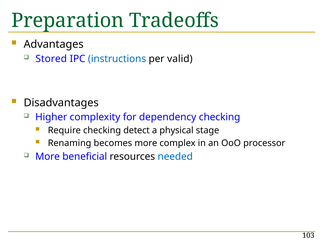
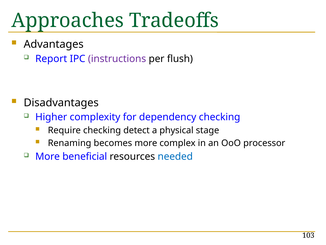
Preparation: Preparation -> Approaches
Stored: Stored -> Report
instructions colour: blue -> purple
valid: valid -> flush
